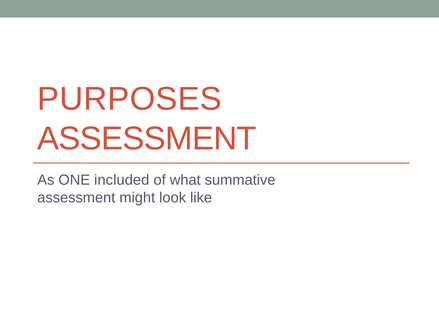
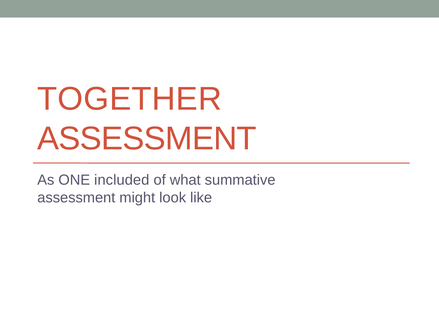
PURPOSES: PURPOSES -> TOGETHER
